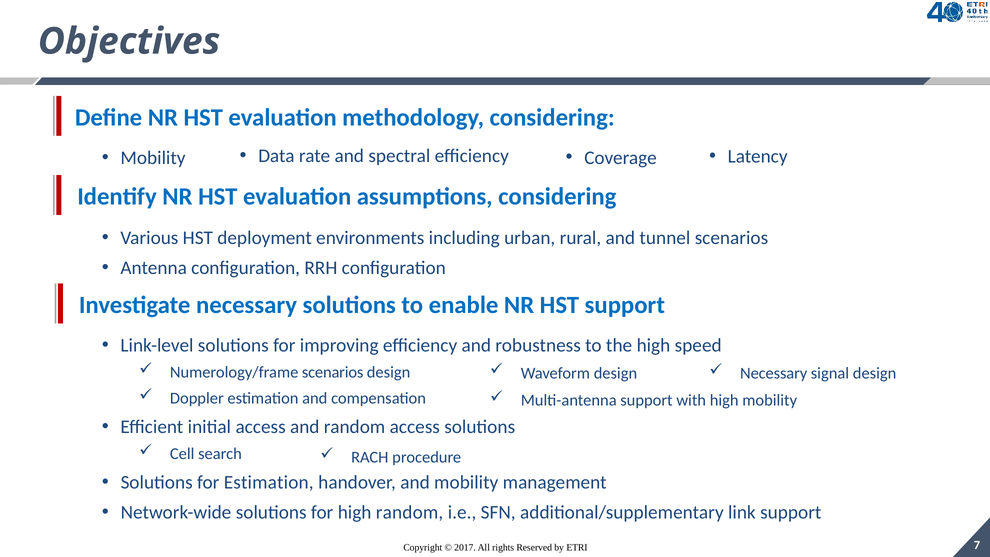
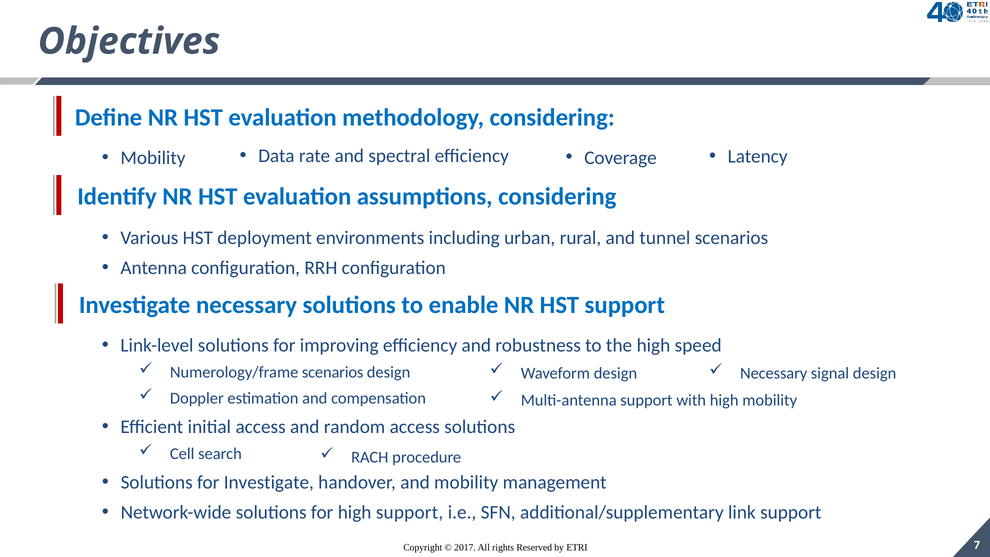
for Estimation: Estimation -> Investigate
high random: random -> support
